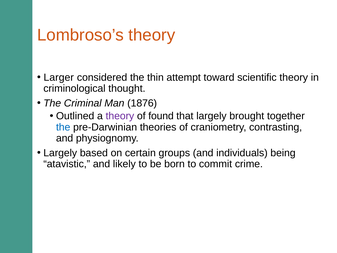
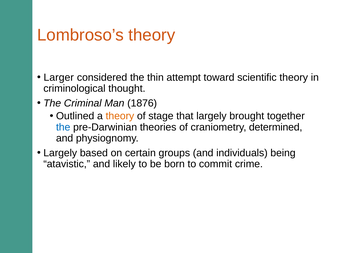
theory at (120, 116) colour: purple -> orange
found: found -> stage
contrasting: contrasting -> determined
